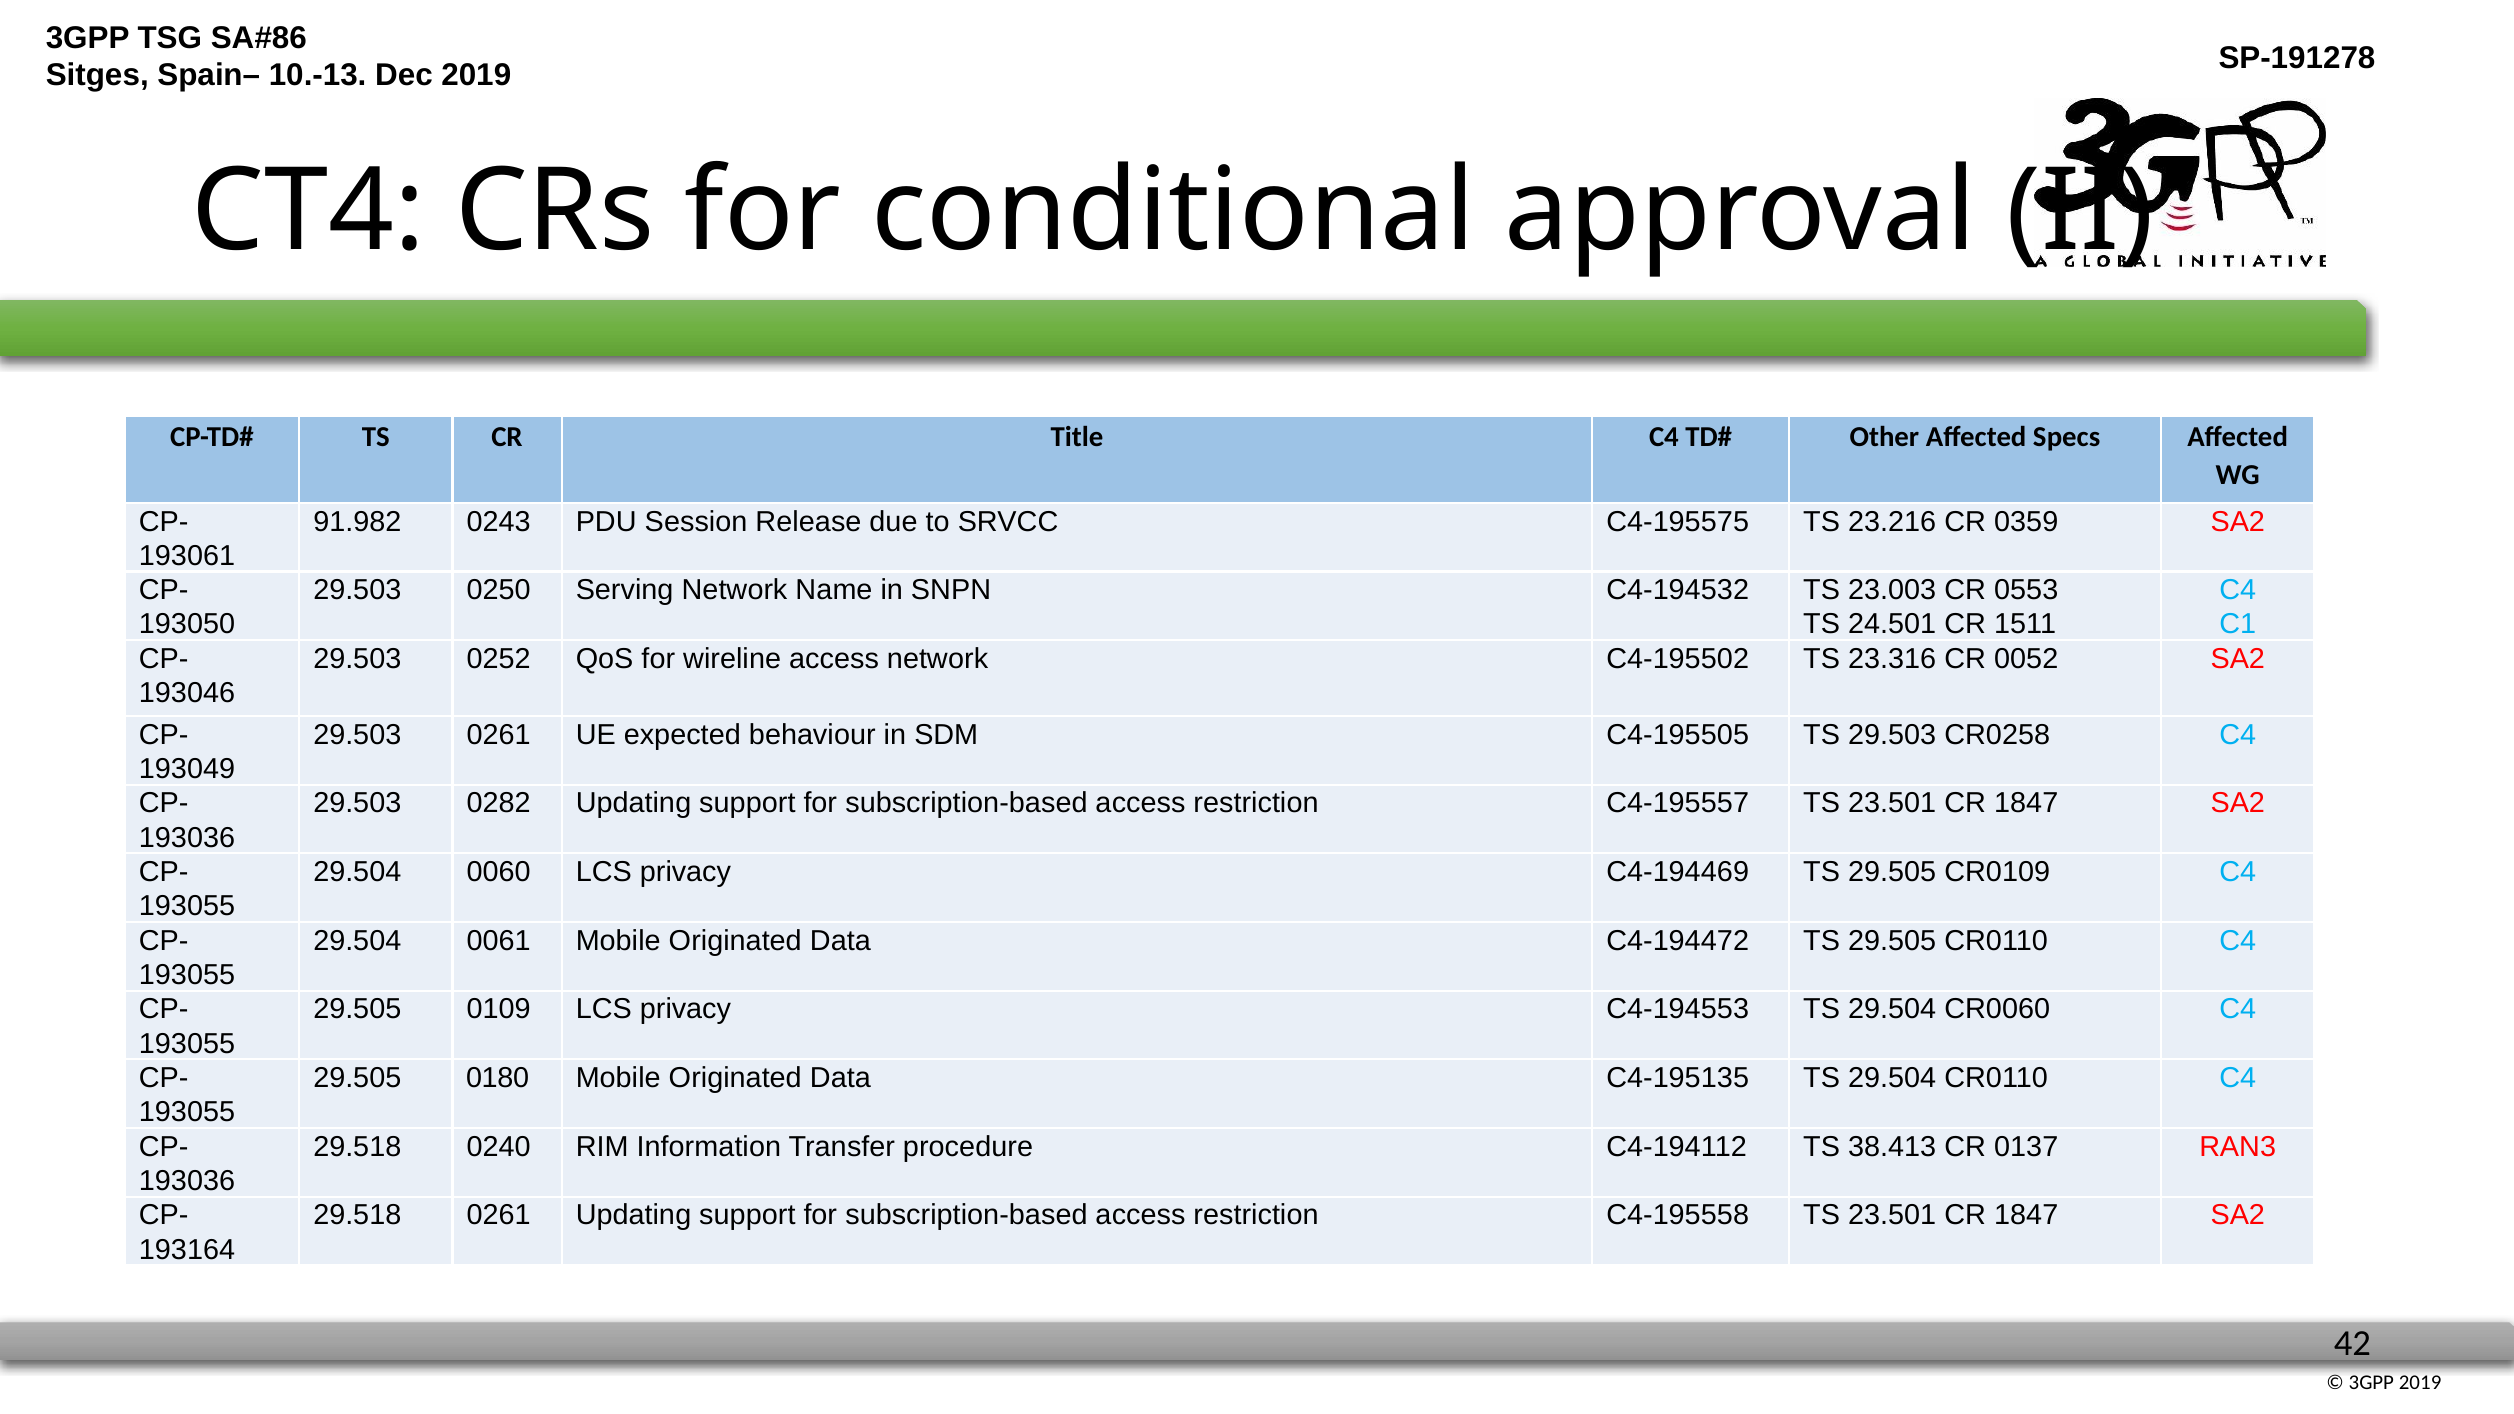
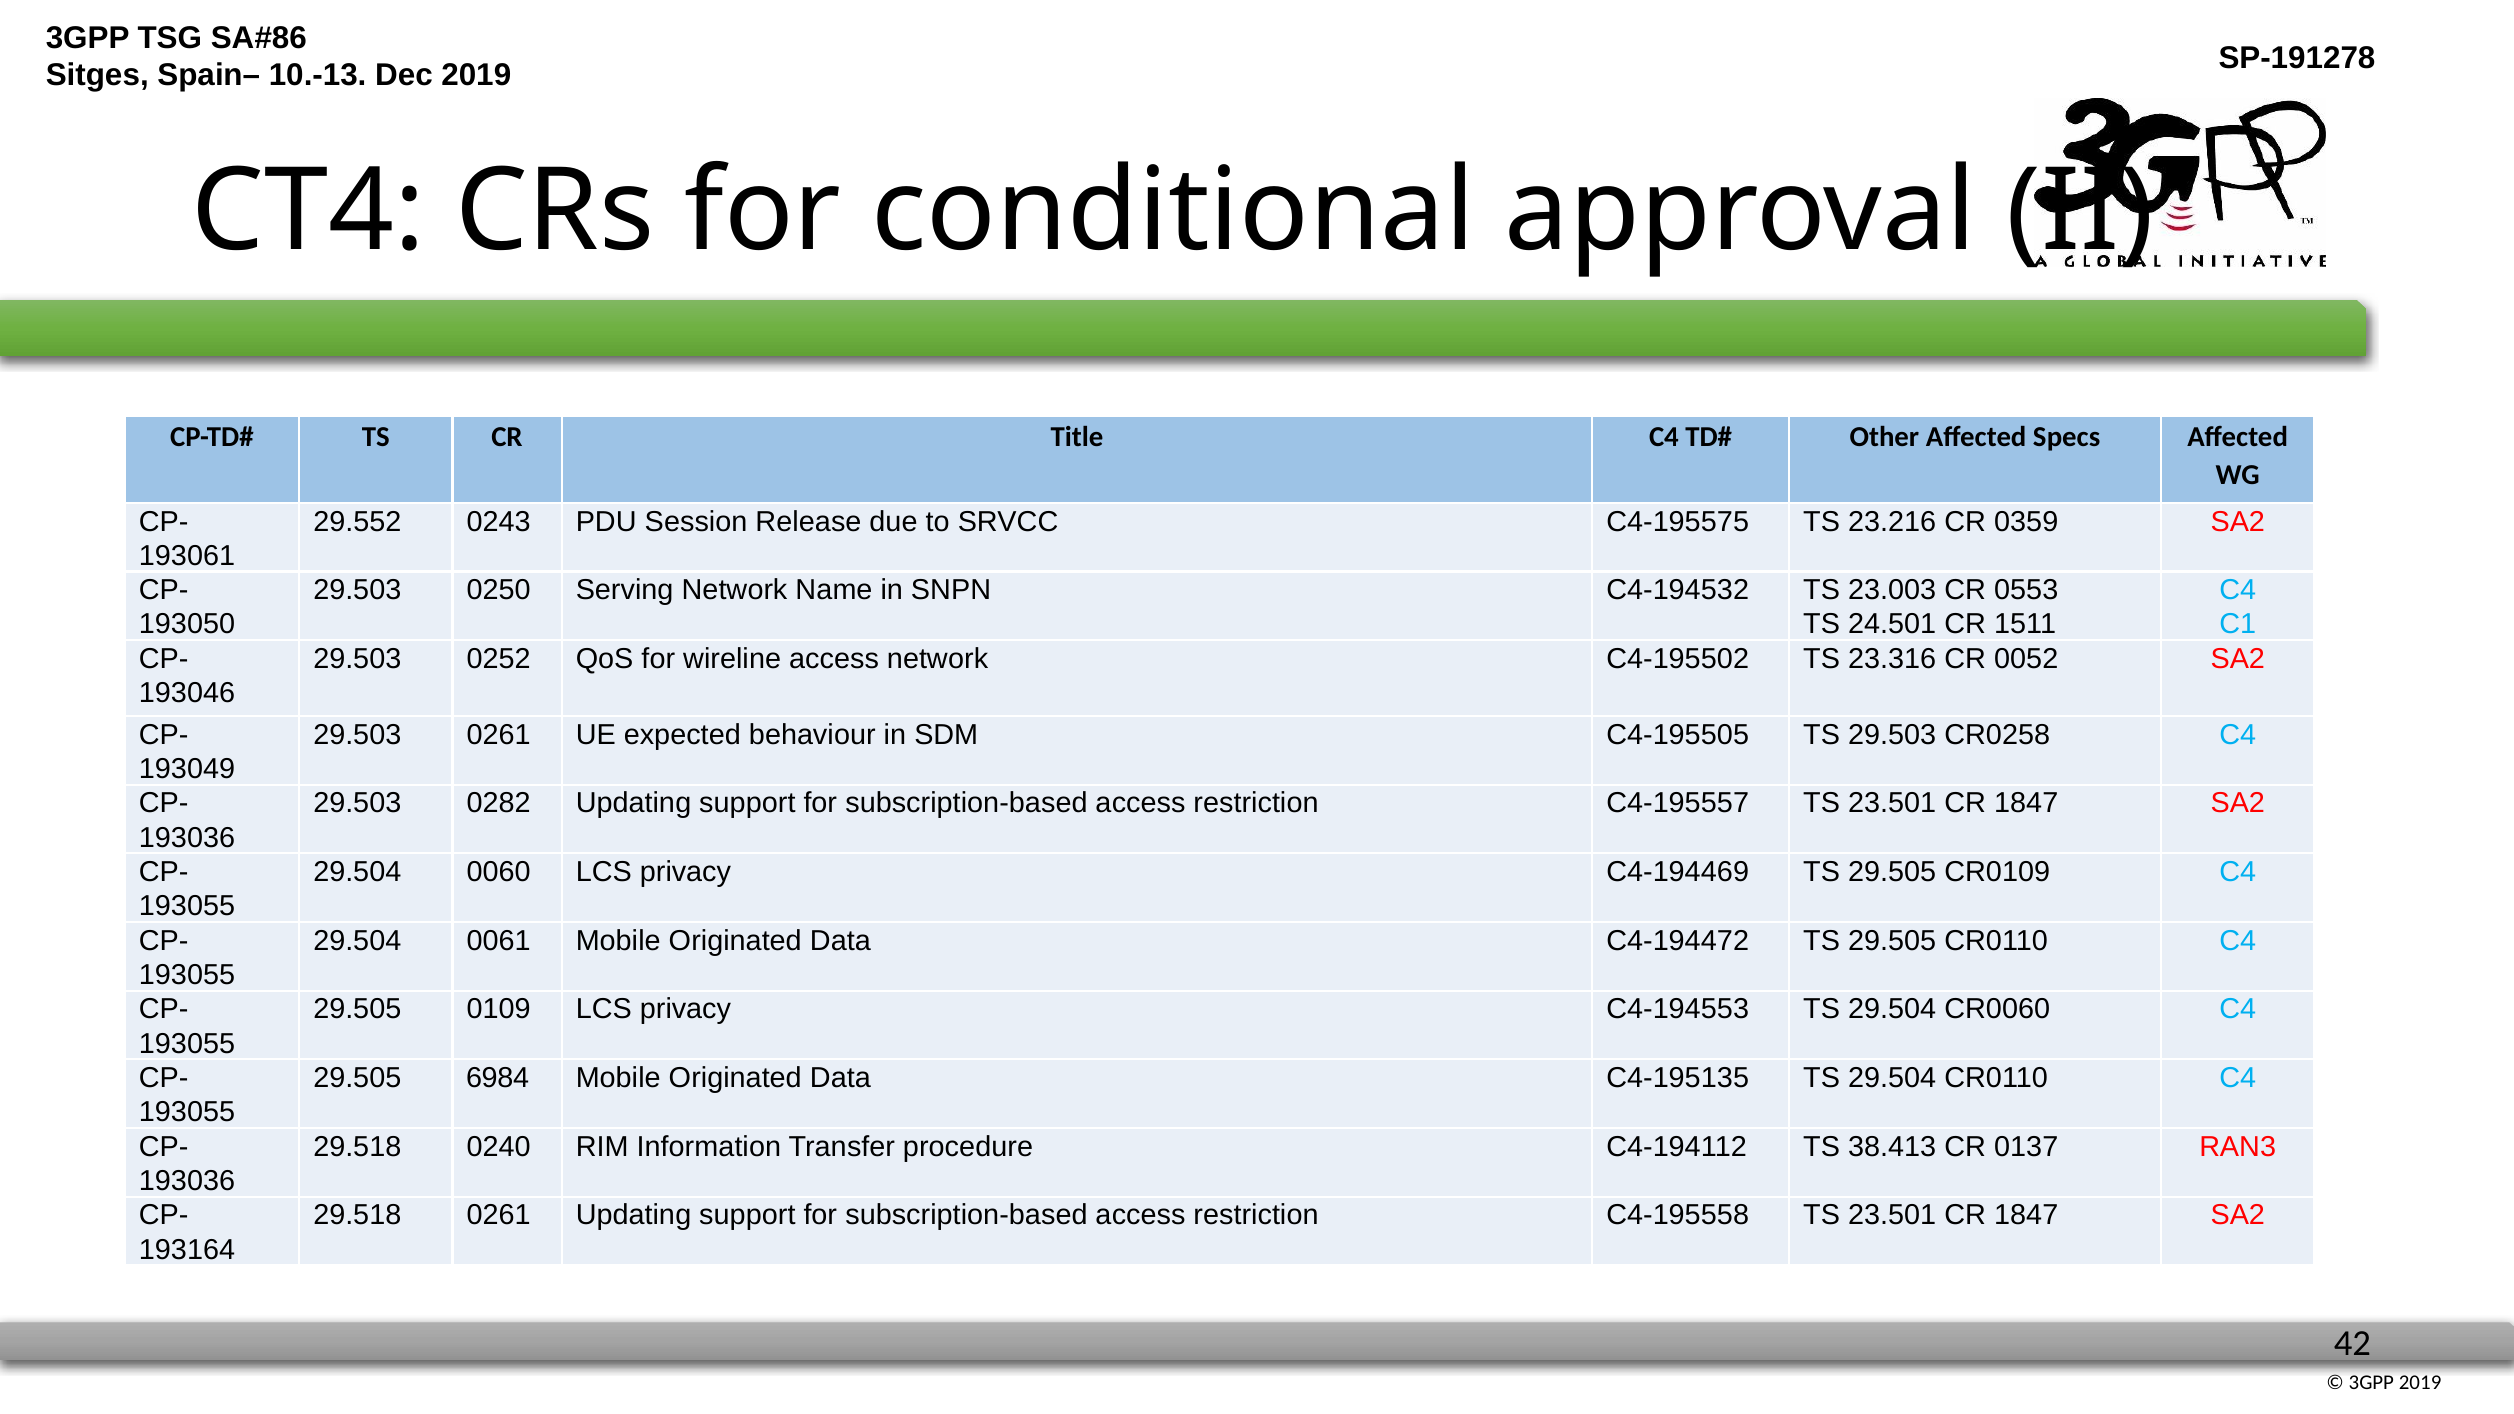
91.982: 91.982 -> 29.552
0180: 0180 -> 6984
